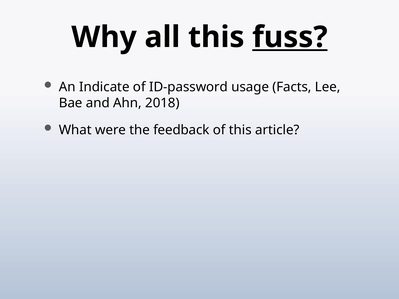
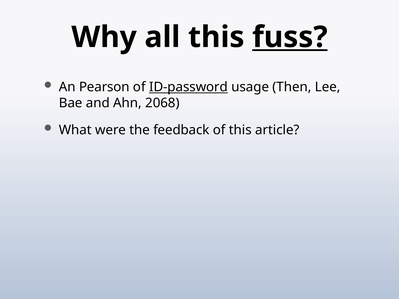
Indicate: Indicate -> Pearson
ID-password underline: none -> present
Facts: Facts -> Then
2018: 2018 -> 2068
